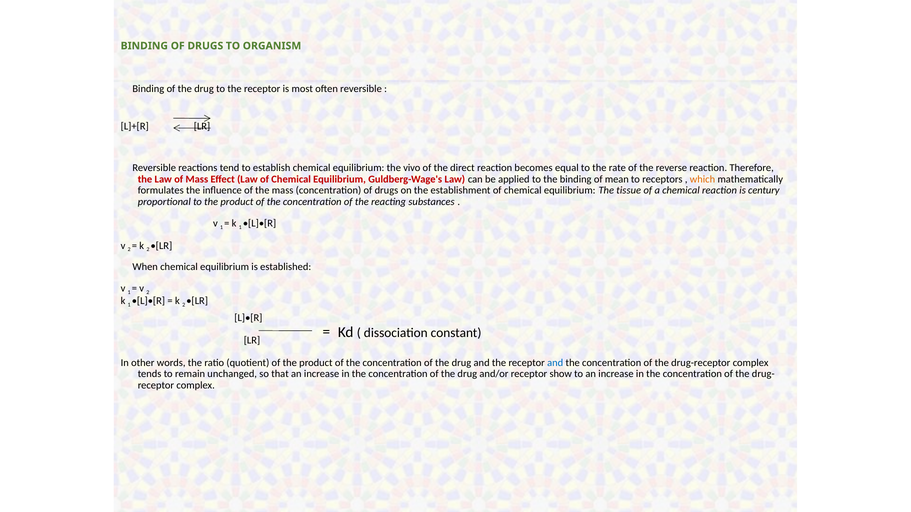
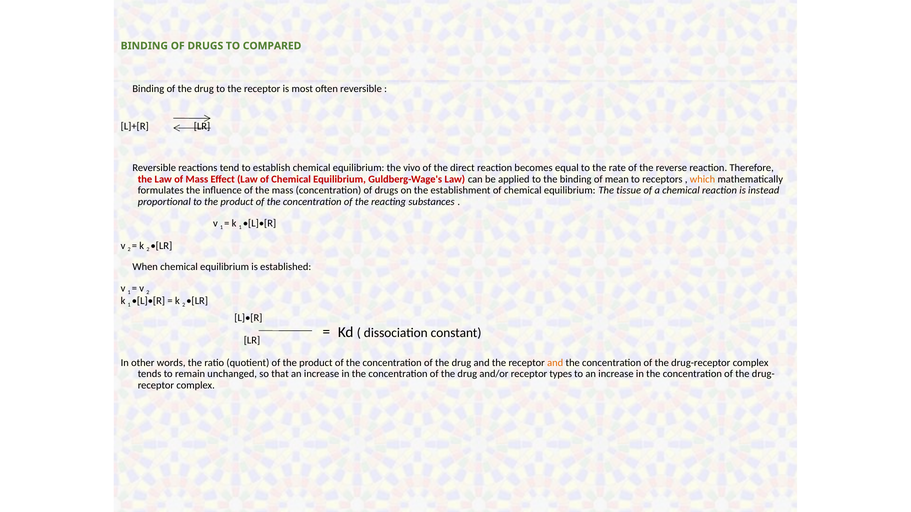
ORGANISM: ORGANISM -> COMPARED
century: century -> instead
and at (555, 363) colour: blue -> orange
show: show -> types
